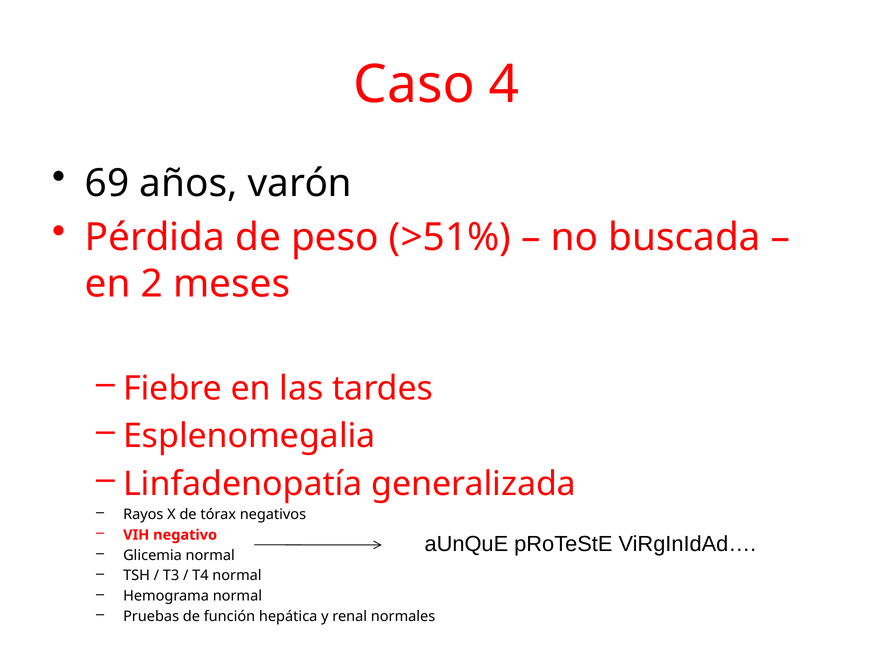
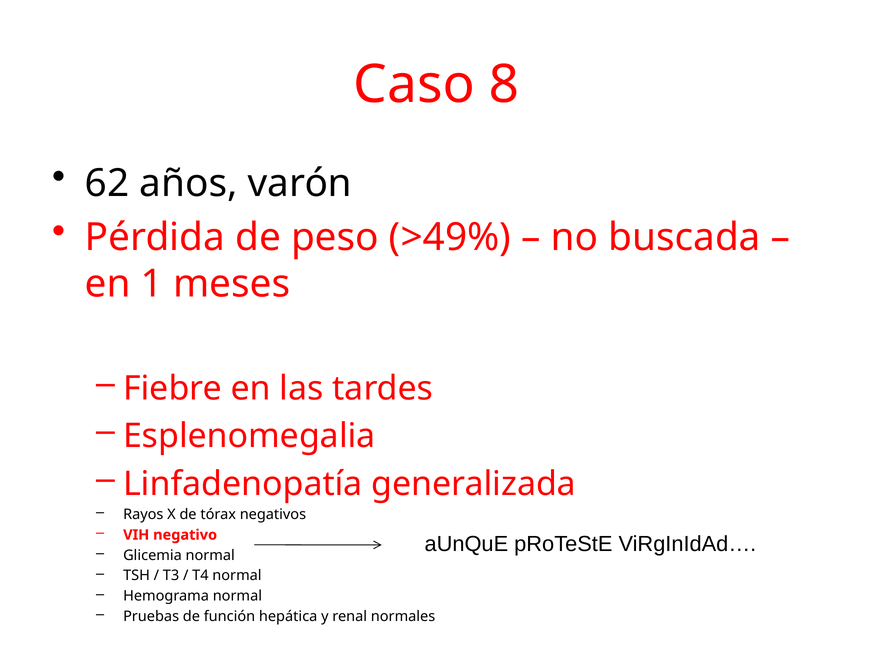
4: 4 -> 8
69: 69 -> 62
>51%: >51% -> >49%
2: 2 -> 1
